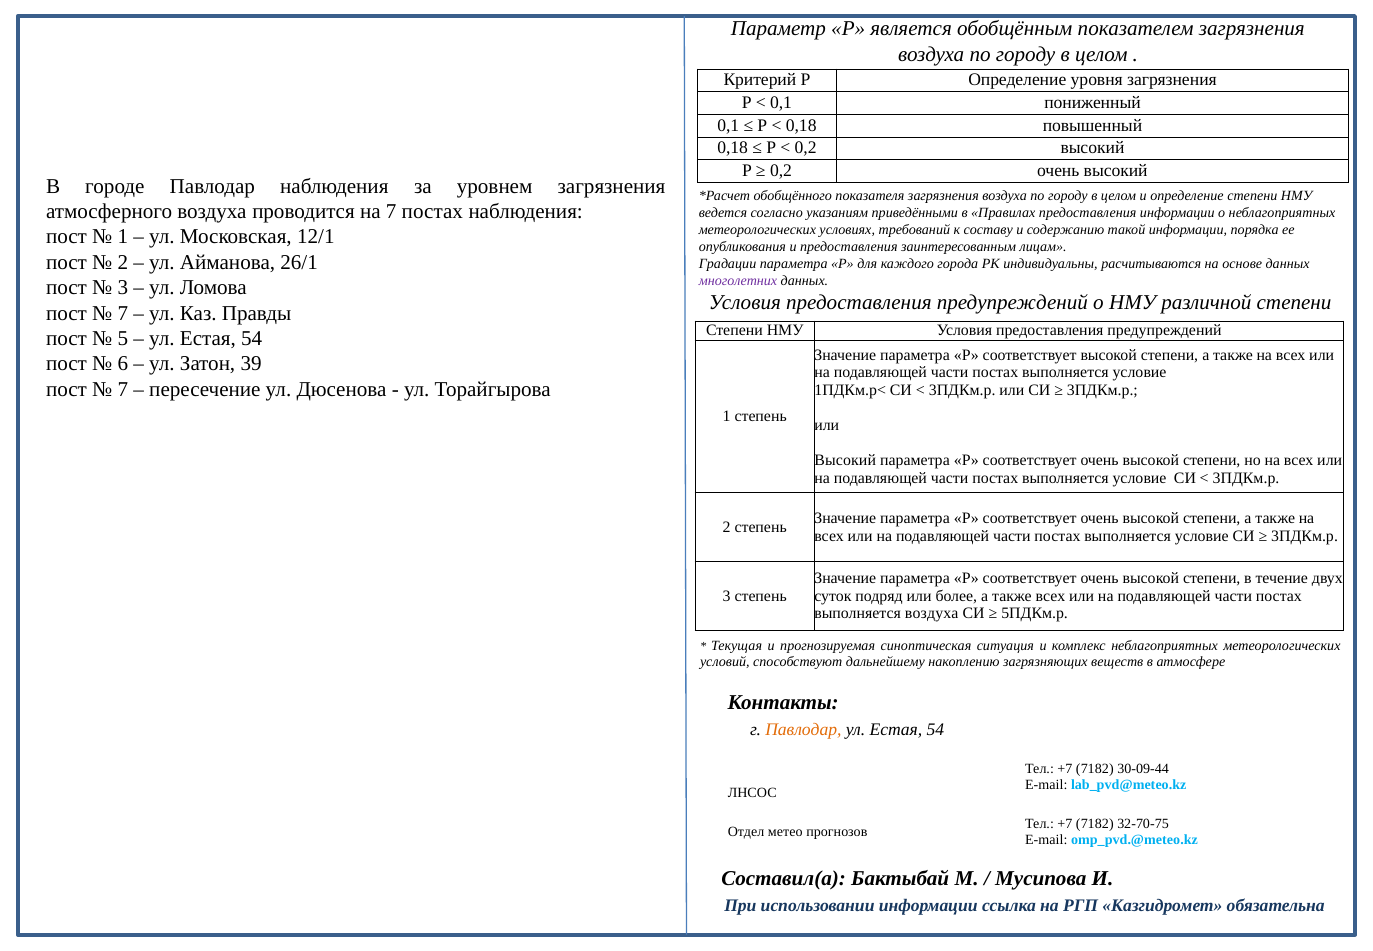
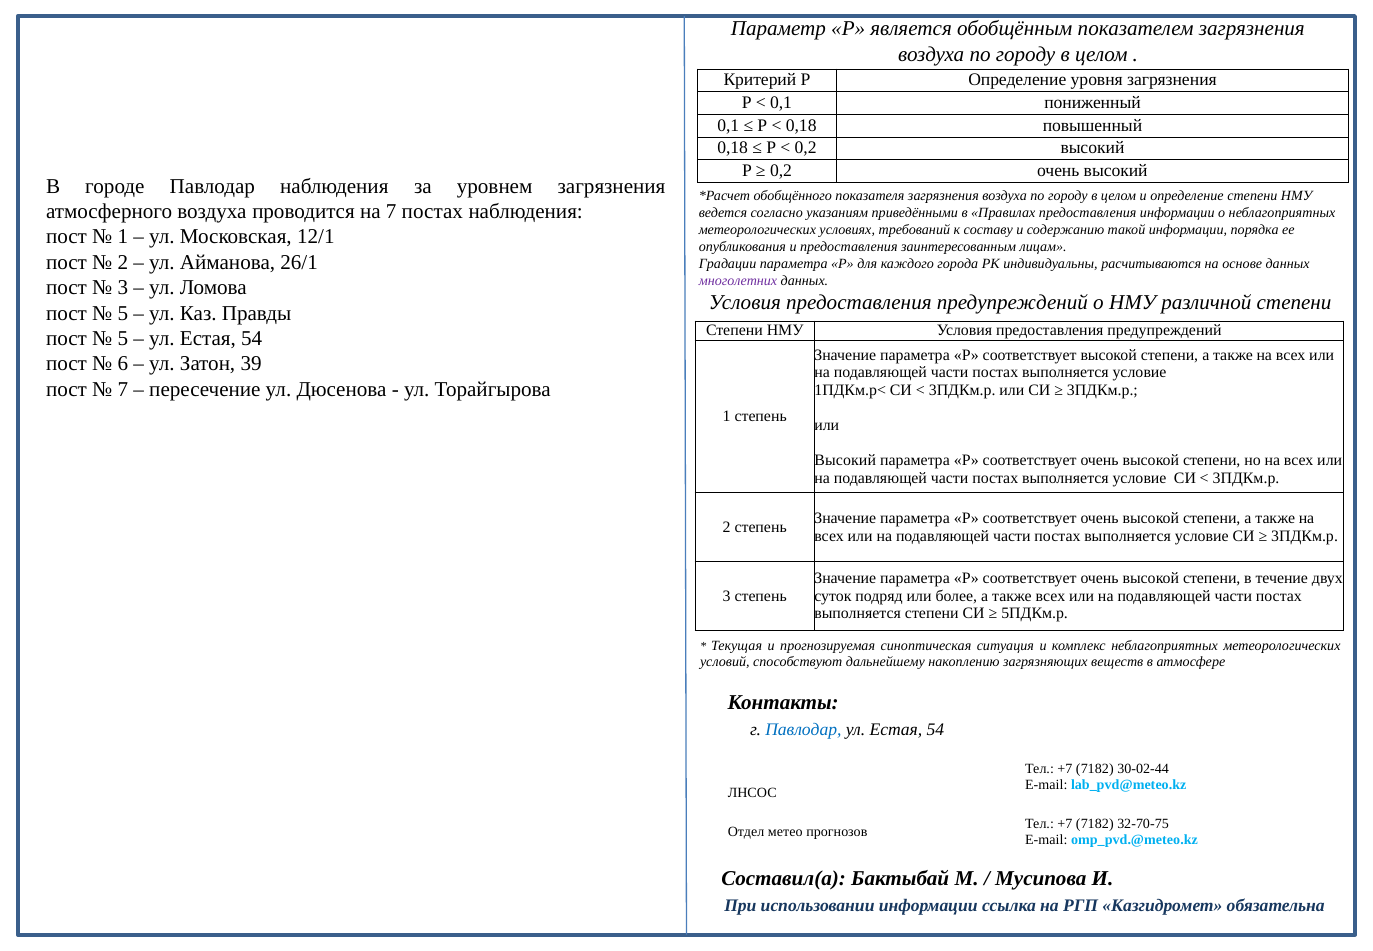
7 at (123, 313): 7 -> 5
выполняется воздуха: воздуха -> степени
Павлодар at (803, 730) colour: orange -> blue
30-09-44: 30-09-44 -> 30-02-44
